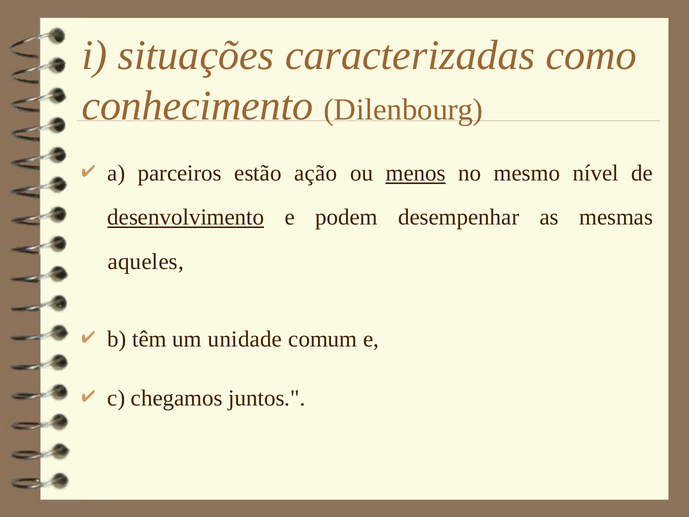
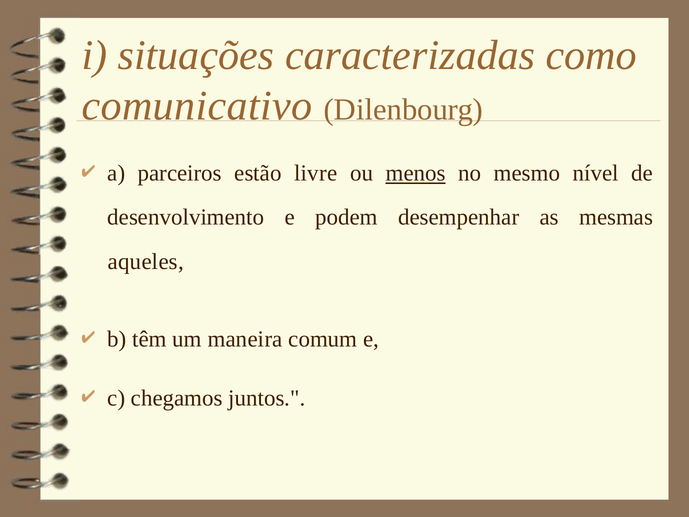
conhecimento: conhecimento -> comunicativo
ação: ação -> livre
desenvolvimento underline: present -> none
unidade: unidade -> maneira
